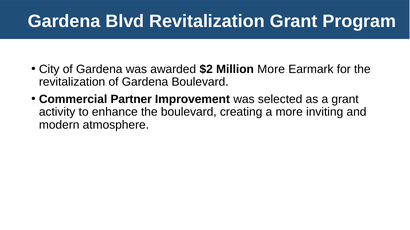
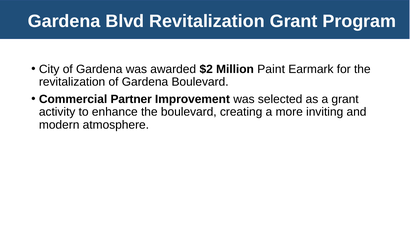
Million More: More -> Paint
